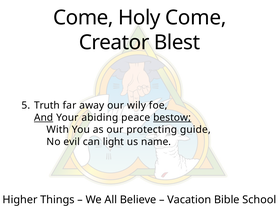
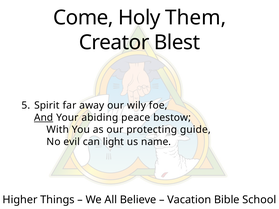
Holy Come: Come -> Them
Truth: Truth -> Spirit
bestow underline: present -> none
